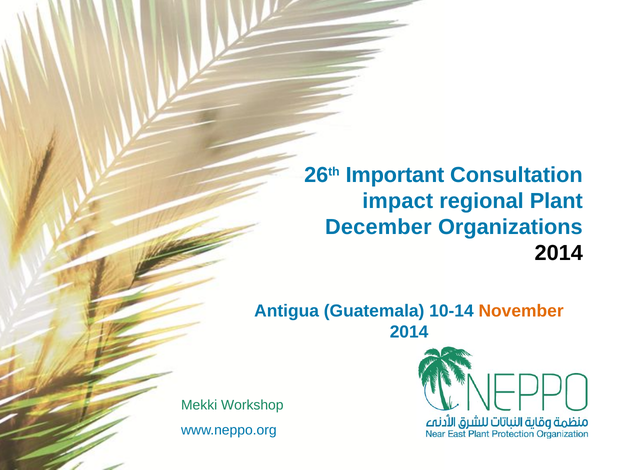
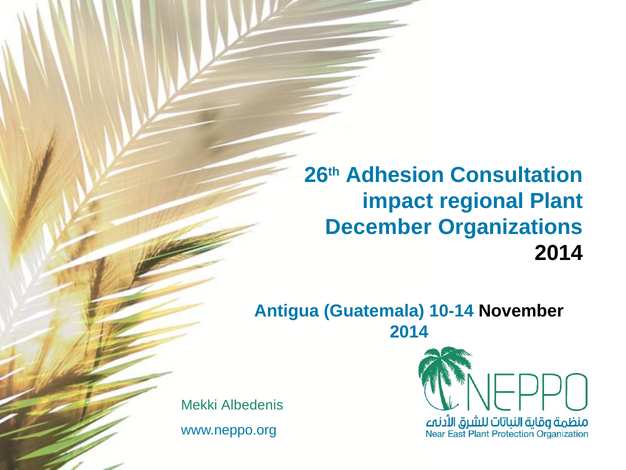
Important: Important -> Adhesion
November colour: orange -> black
Workshop: Workshop -> Albedenis
